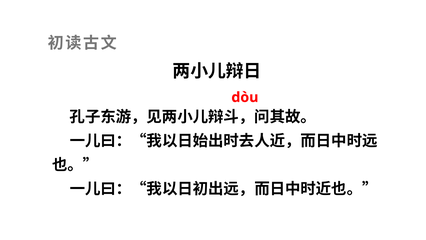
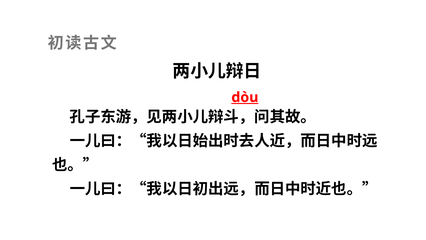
dòu underline: none -> present
